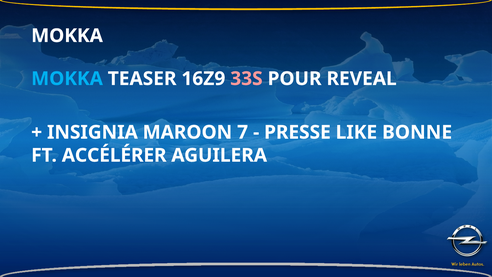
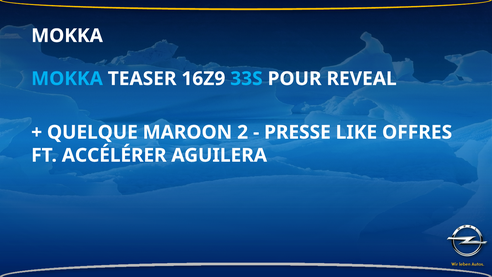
33S colour: pink -> light blue
INSIGNIA: INSIGNIA -> QUELQUE
7: 7 -> 2
BONNE: BONNE -> OFFRES
